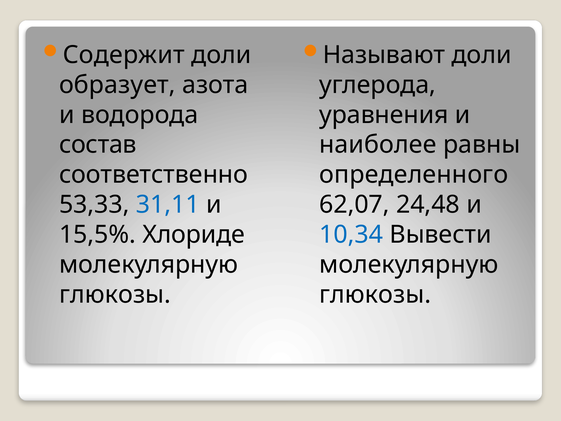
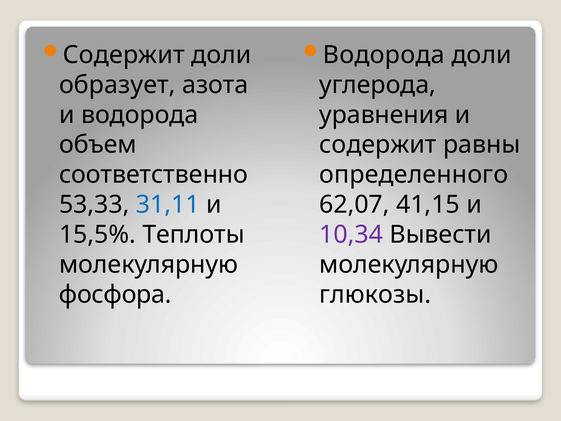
Называют at (384, 55): Называют -> Водорода
состав: состав -> объем
наиболее at (378, 145): наиболее -> содержит
24,48: 24,48 -> 41,15
Хлориде: Хлориде -> Теплоты
10,34 colour: blue -> purple
глюкозы at (115, 294): глюкозы -> фосфора
